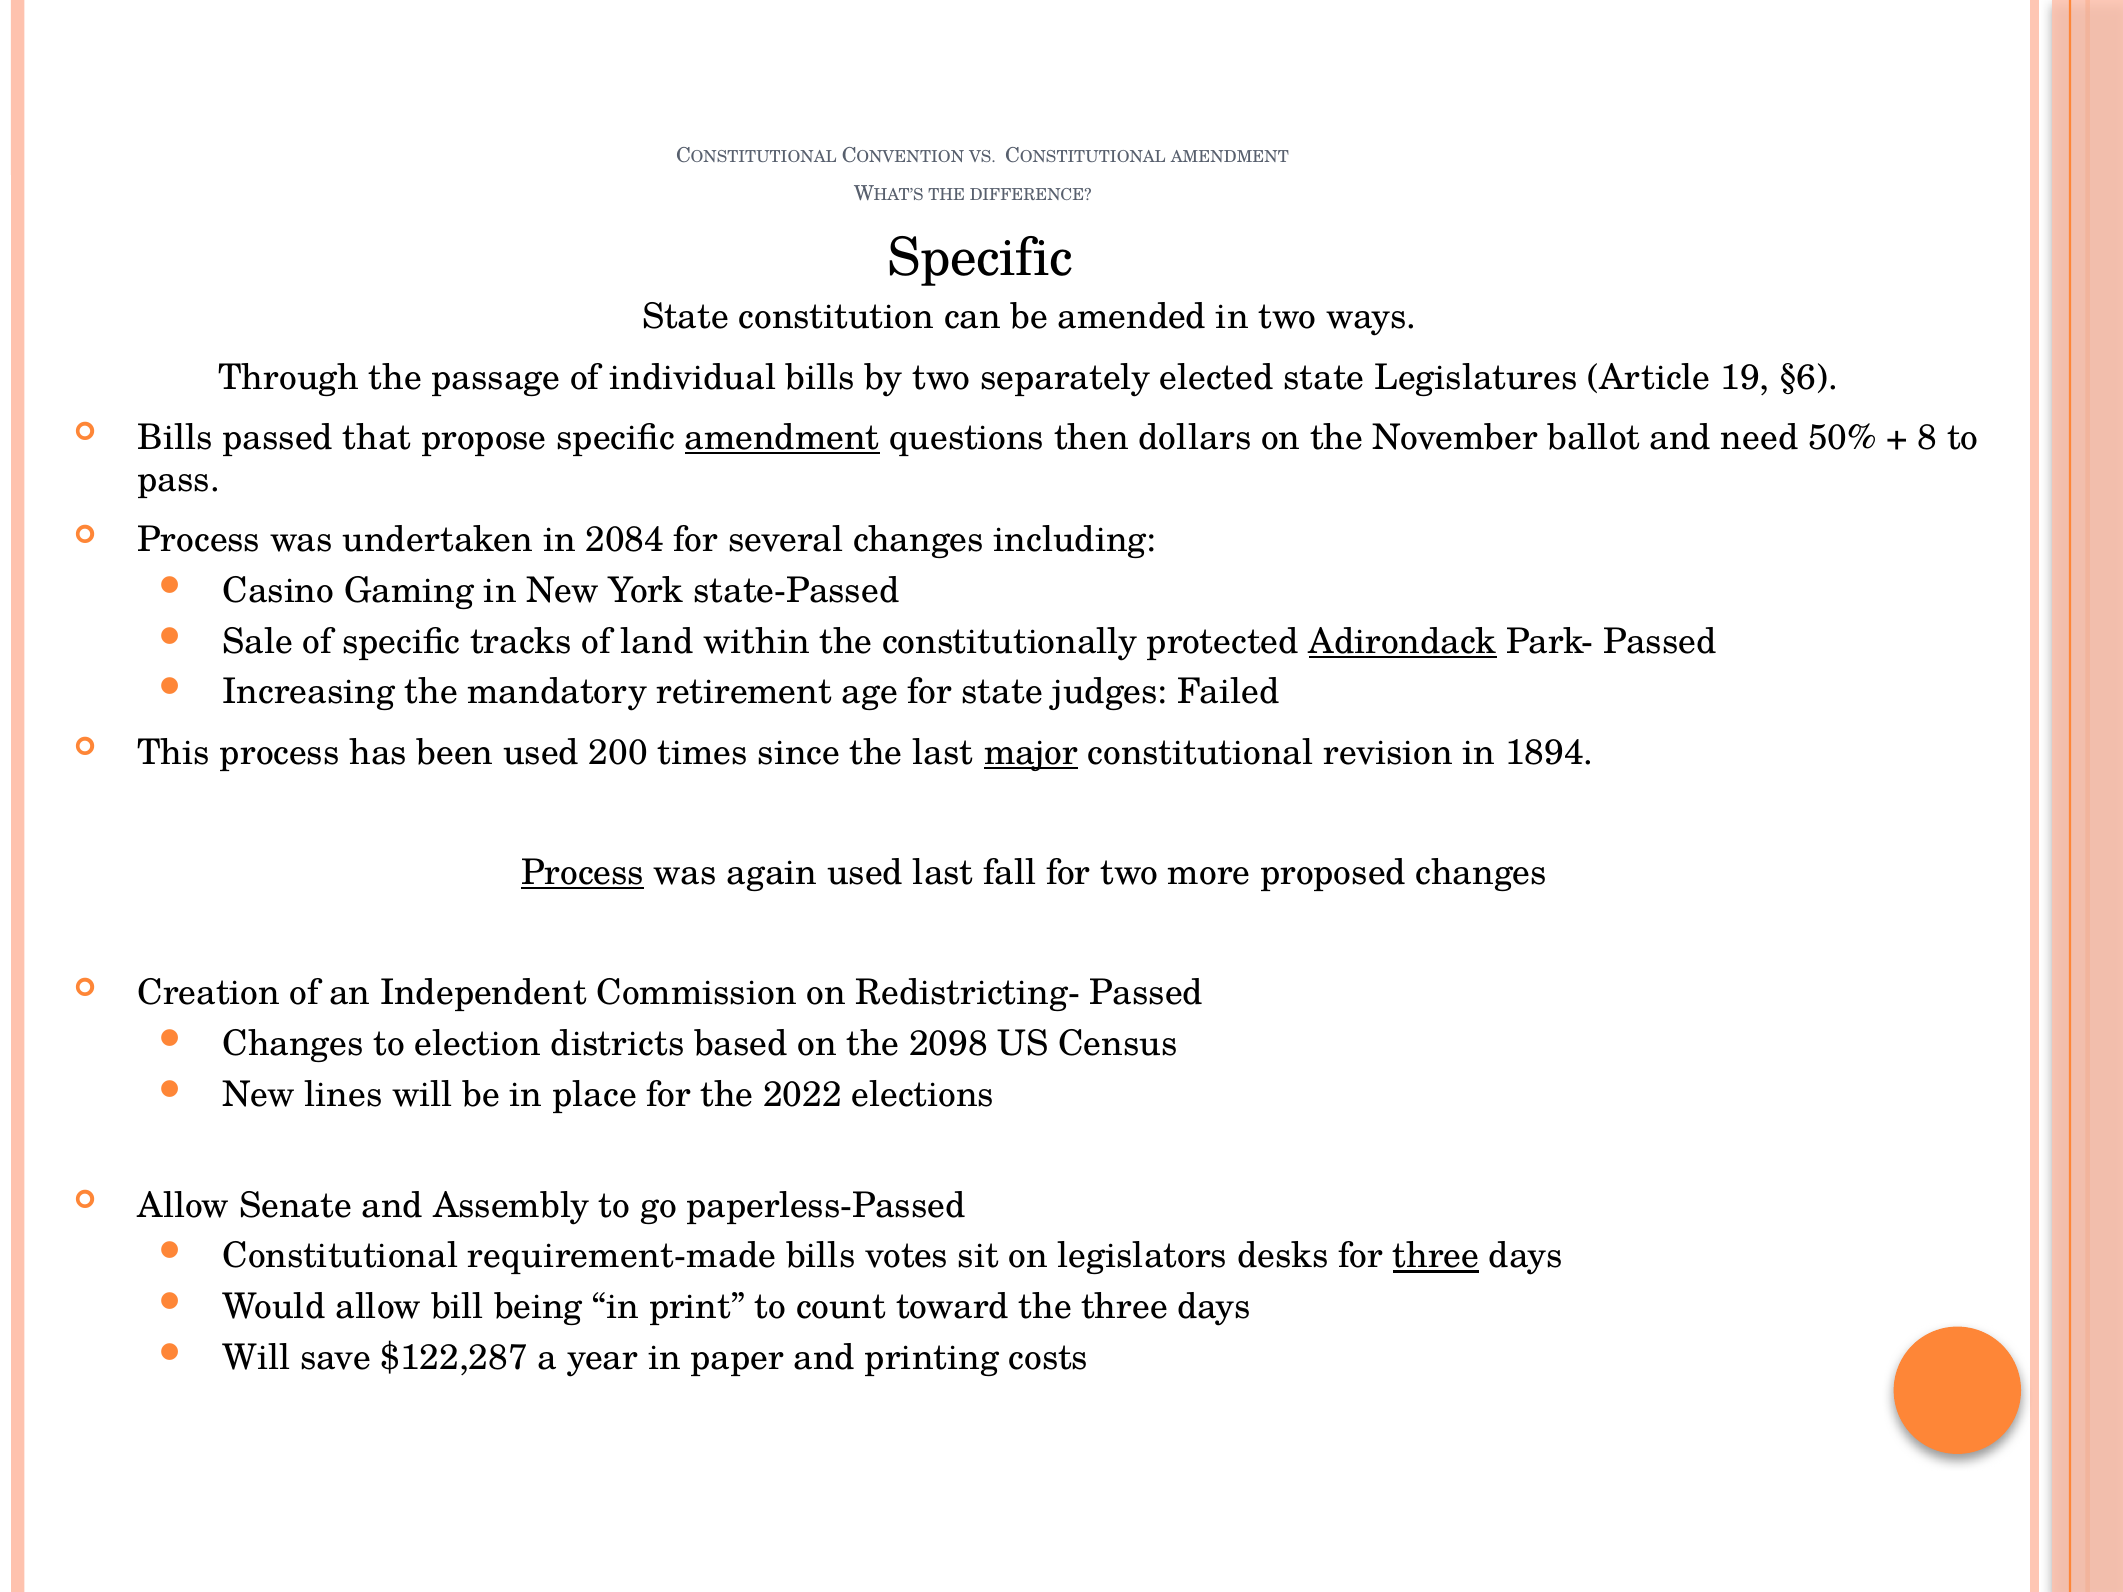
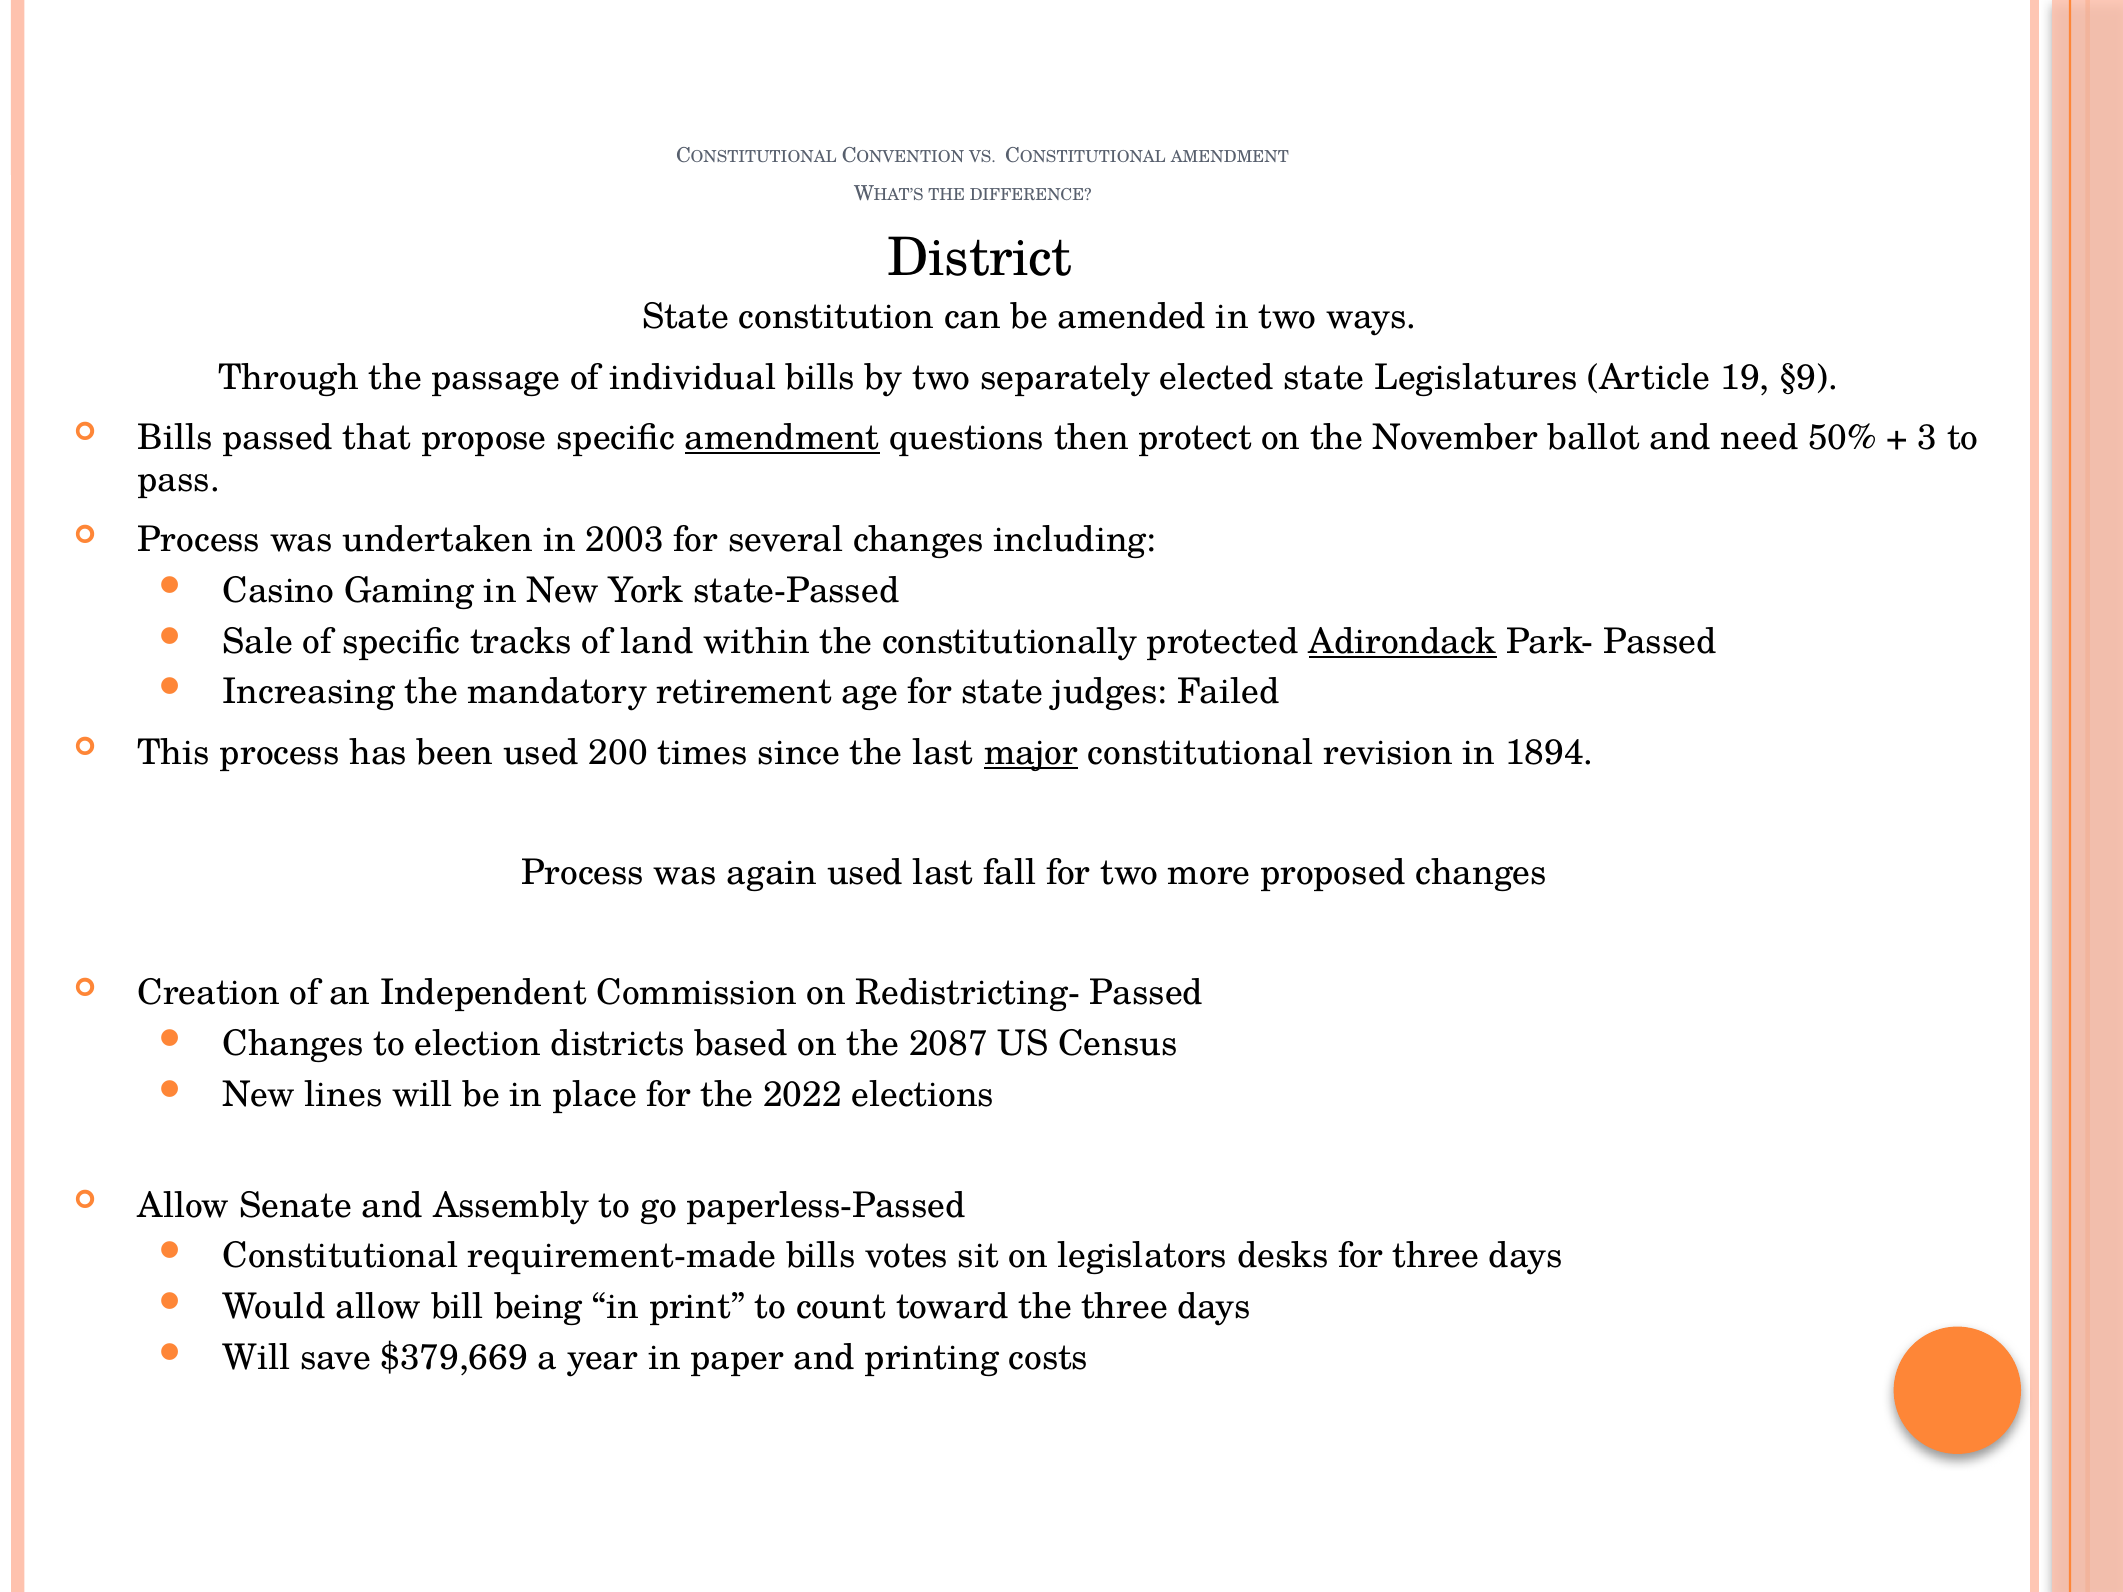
Specific at (980, 258): Specific -> District
§6: §6 -> §9
dollars: dollars -> protect
8: 8 -> 3
2084: 2084 -> 2003
Process at (583, 873) underline: present -> none
2098: 2098 -> 2087
three at (1436, 1256) underline: present -> none
$122,287: $122,287 -> $379,669
